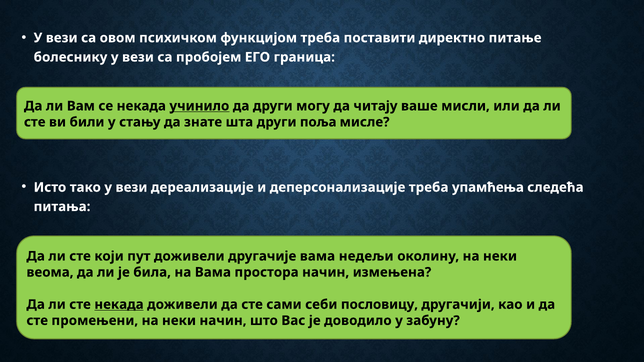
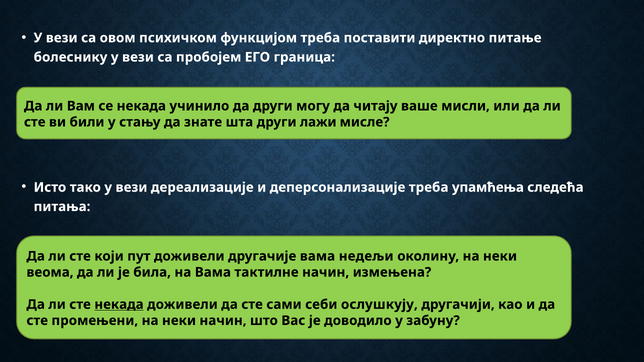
учинило underline: present -> none
поља: поља -> лажи
простора: простора -> тактилне
пословицу: пословицу -> ослушкују
